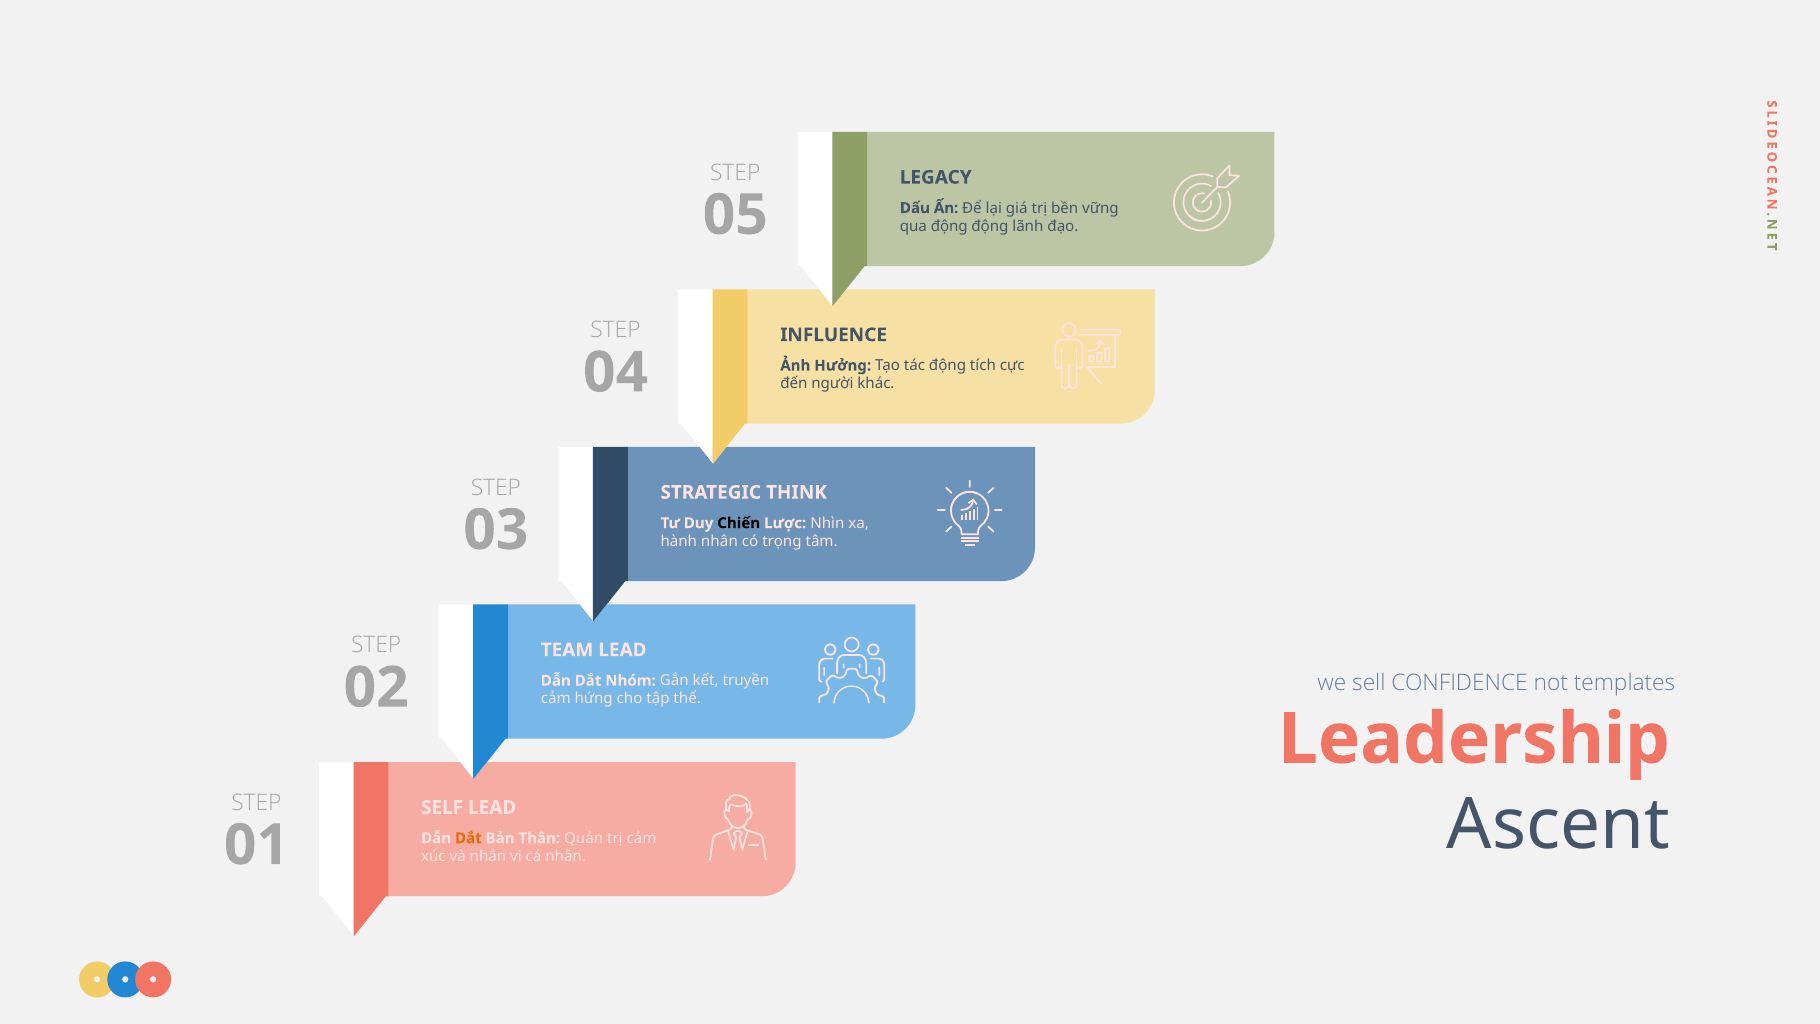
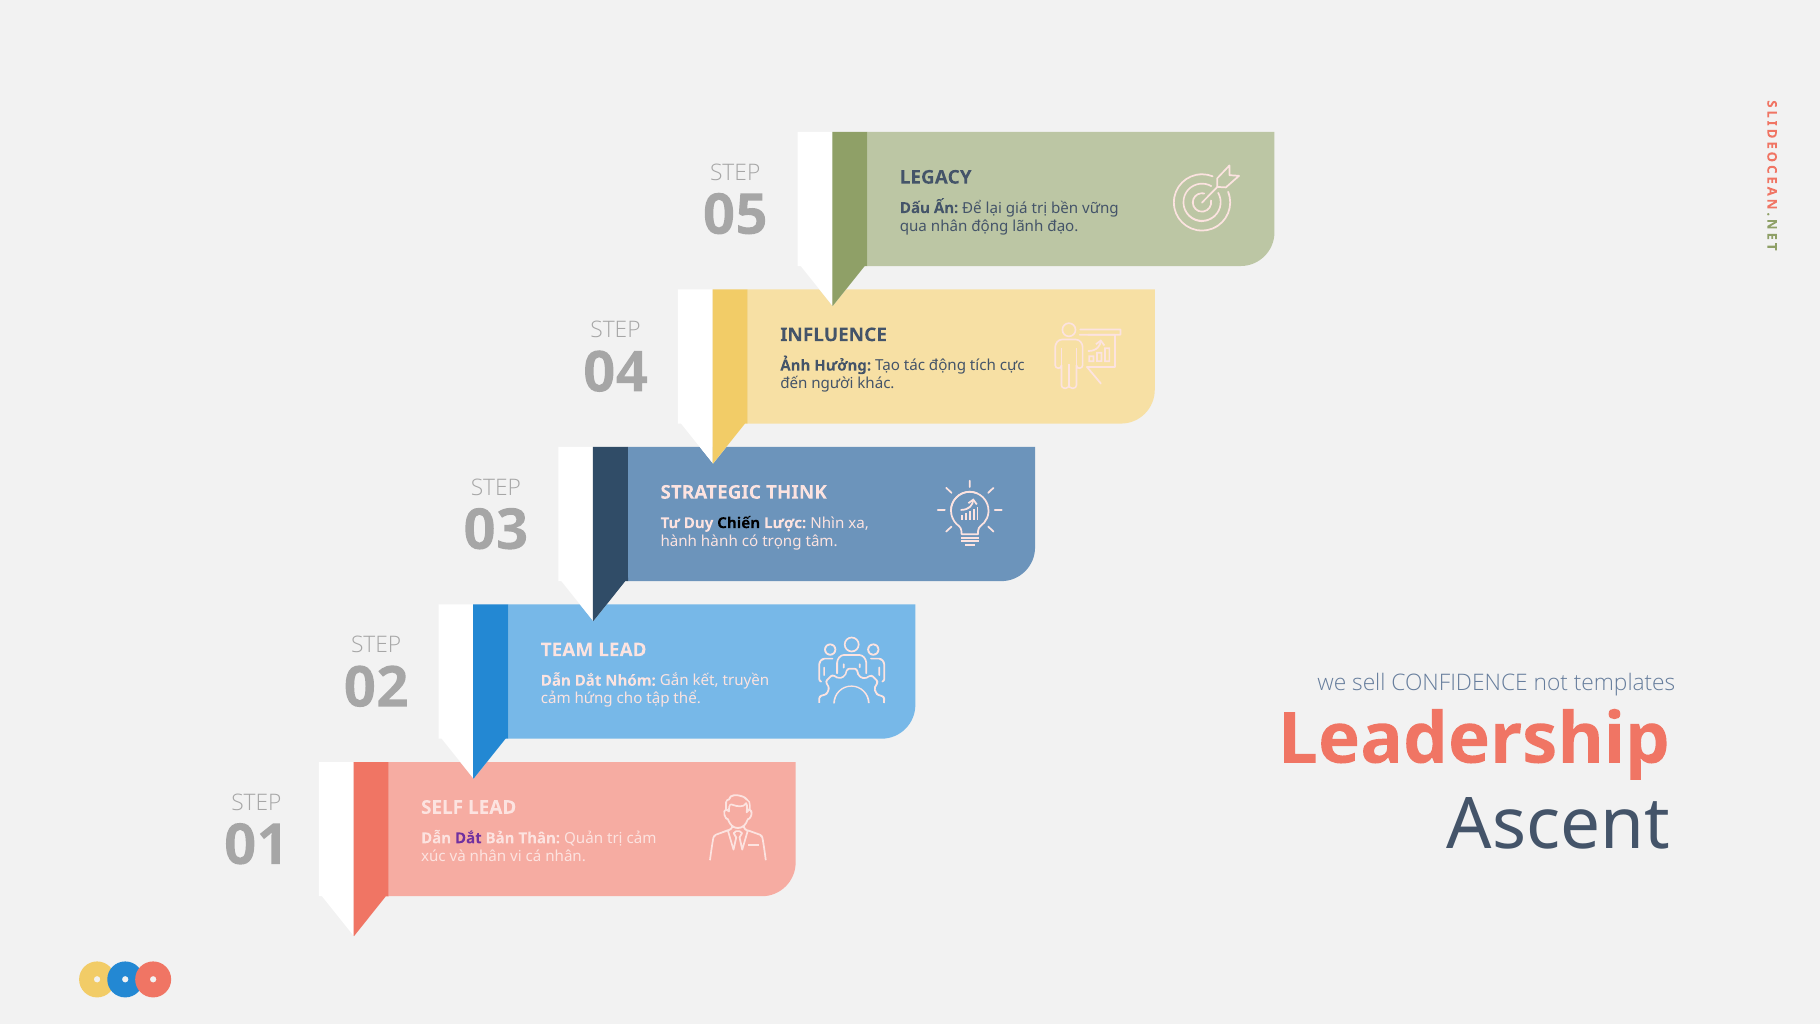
qua động: động -> nhân
hành nhân: nhân -> hành
Dắt at (468, 838) colour: orange -> purple
